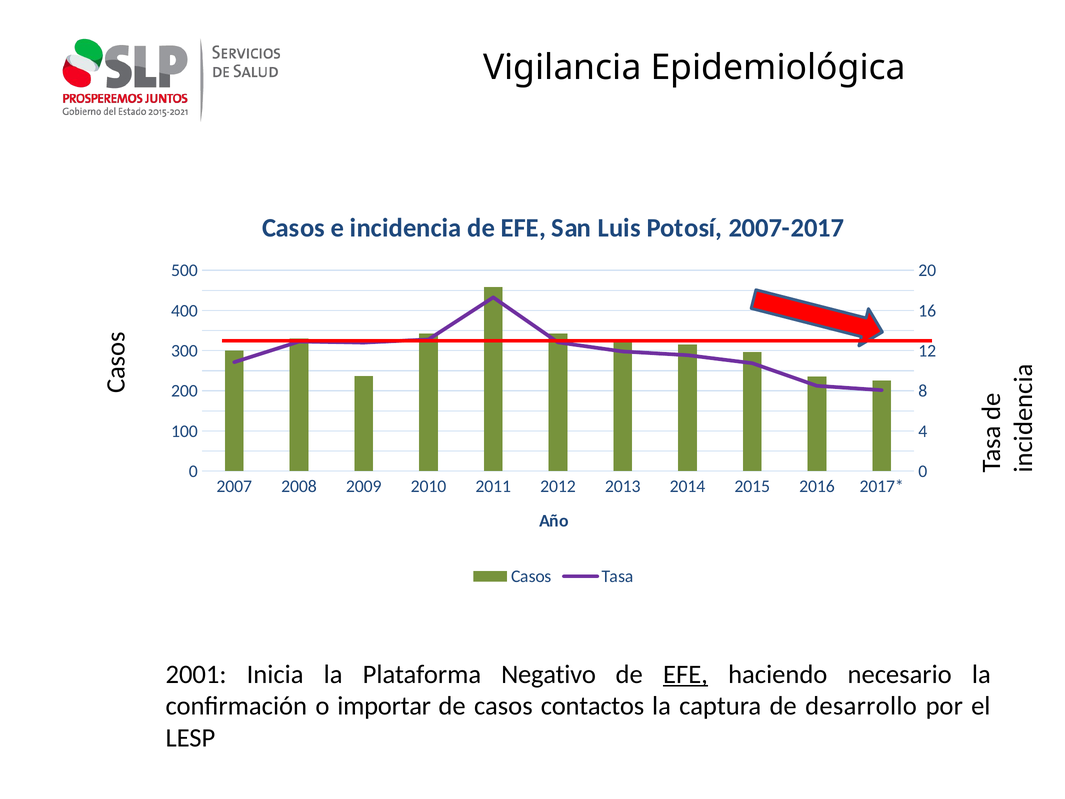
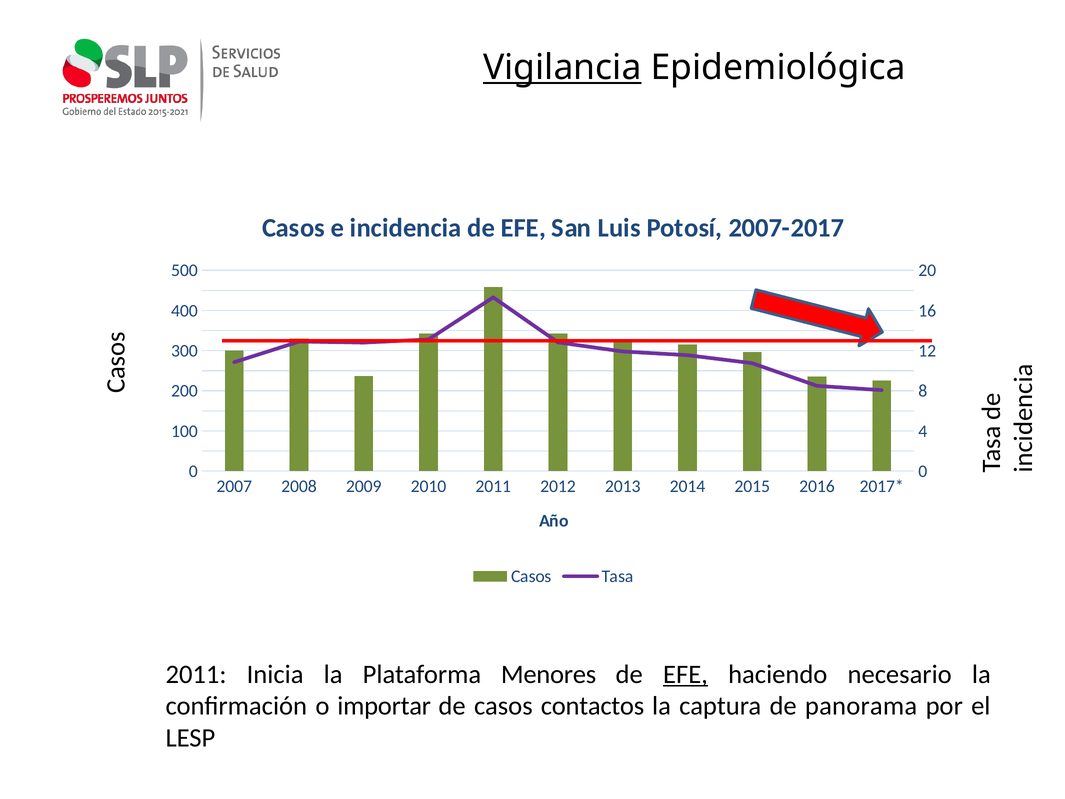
Vigilancia underline: none -> present
2001 at (196, 674): 2001 -> 2011
Negativo: Negativo -> Menores
desarrollo: desarrollo -> panorama
